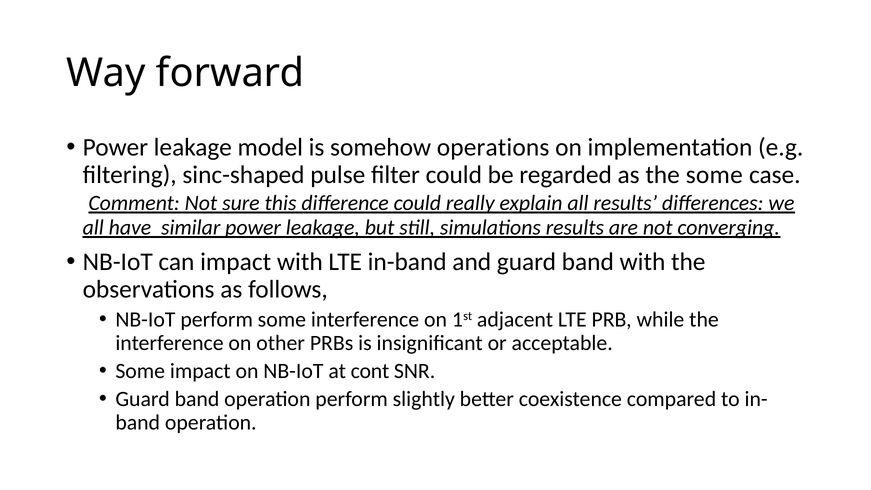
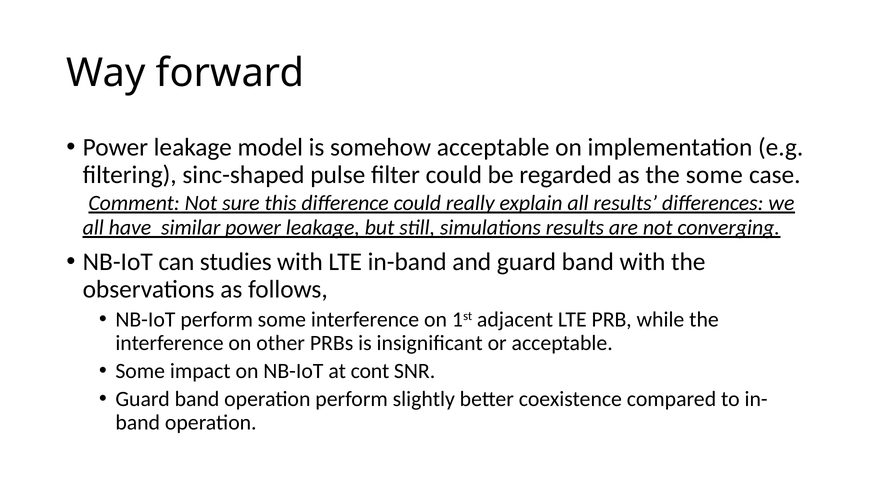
somehow operations: operations -> acceptable
can impact: impact -> studies
